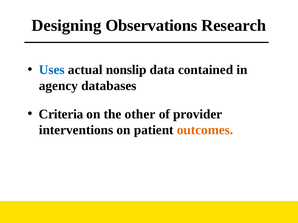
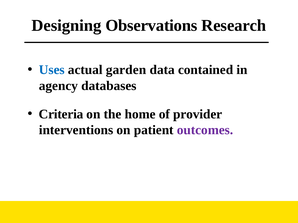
nonslip: nonslip -> garden
other: other -> home
outcomes colour: orange -> purple
